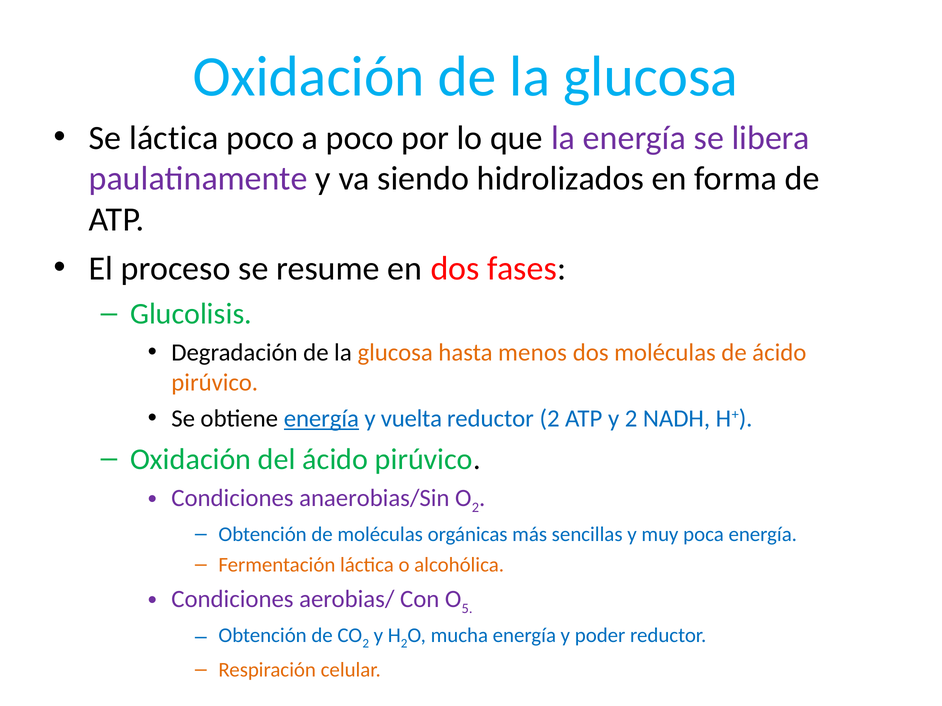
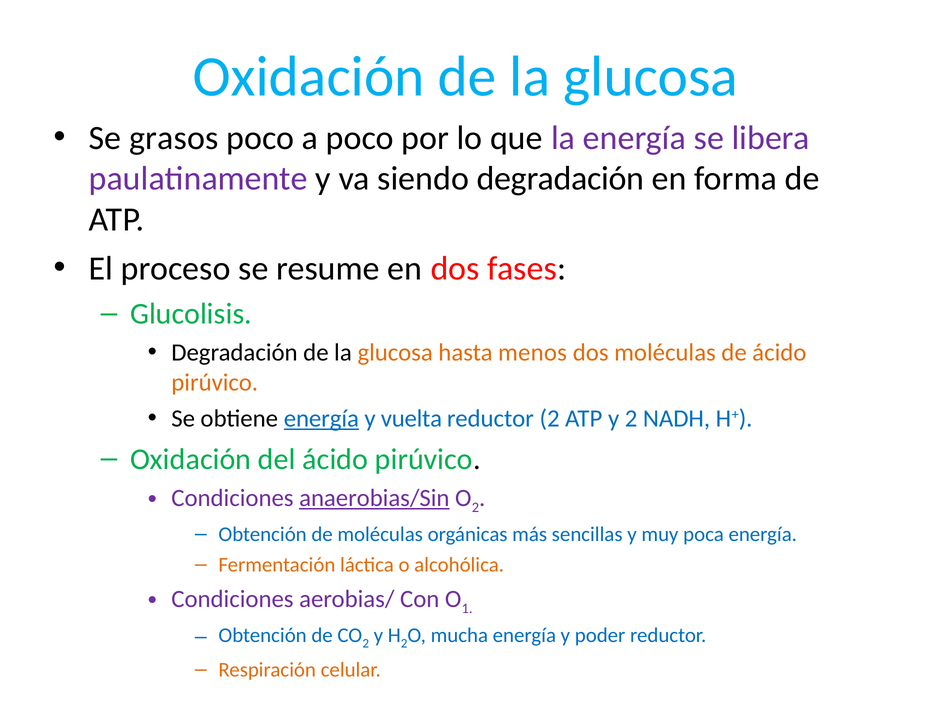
Se láctica: láctica -> grasos
siendo hidrolizados: hidrolizados -> degradación
anaerobias/Sin underline: none -> present
5: 5 -> 1
